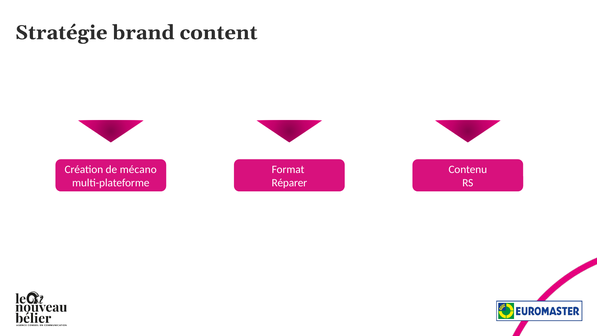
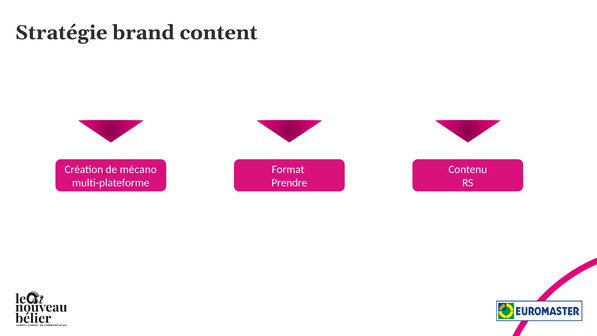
Réparer: Réparer -> Prendre
